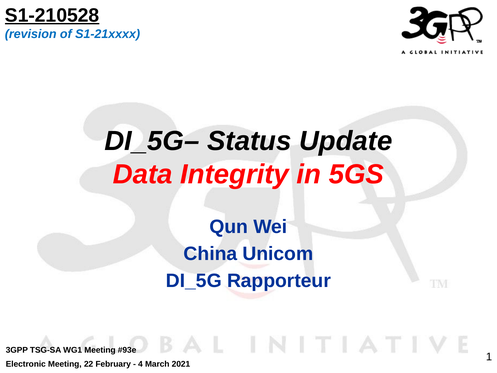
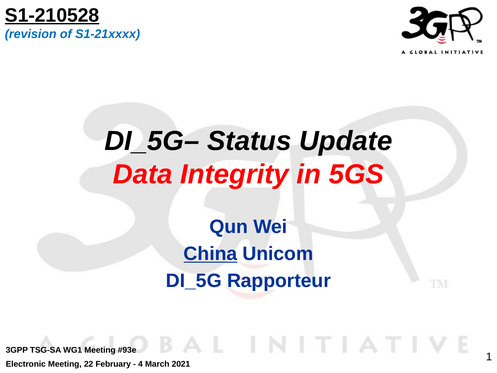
China underline: none -> present
